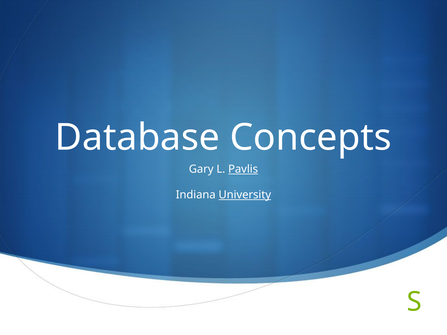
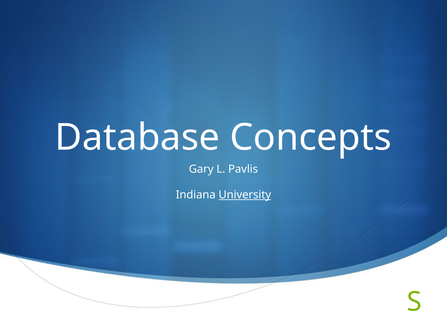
Pavlis underline: present -> none
